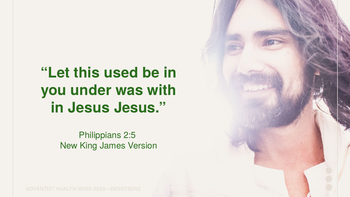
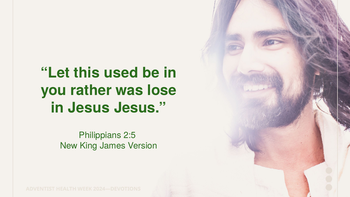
under: under -> rather
with: with -> lose
